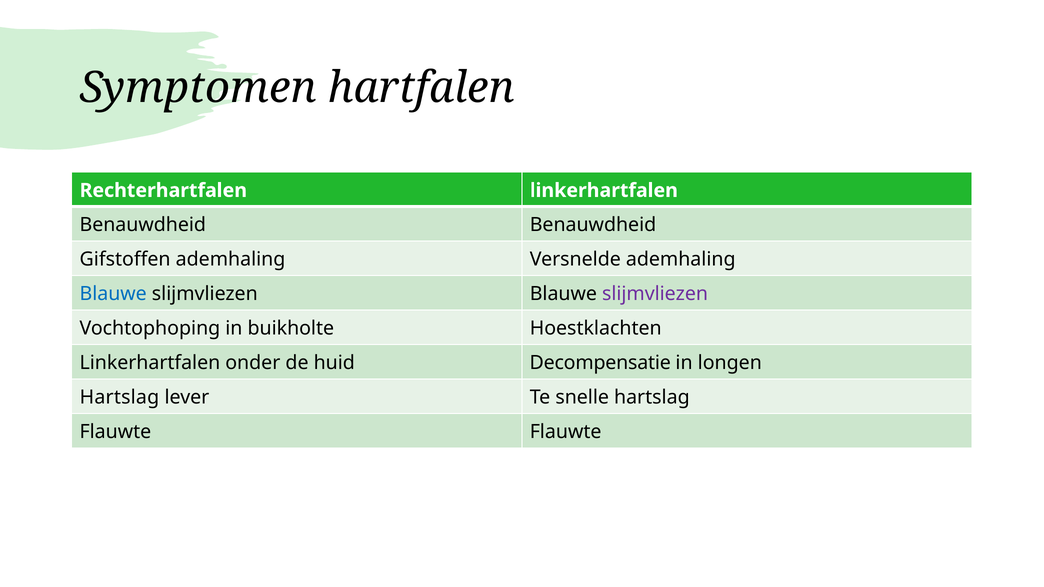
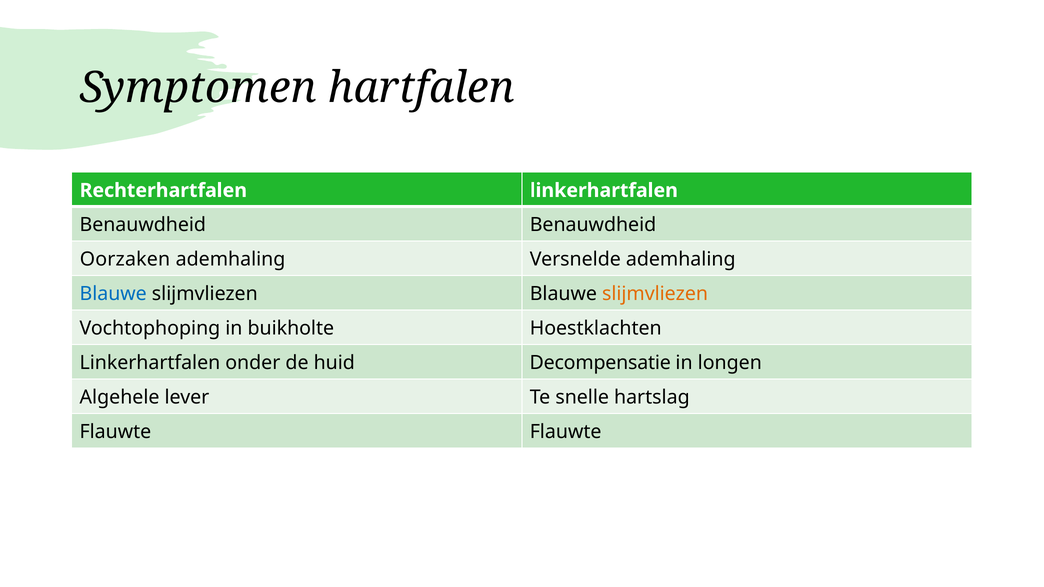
Gifstoffen: Gifstoffen -> Oorzaken
slijmvliezen at (655, 294) colour: purple -> orange
Hartslag at (119, 398): Hartslag -> Algehele
